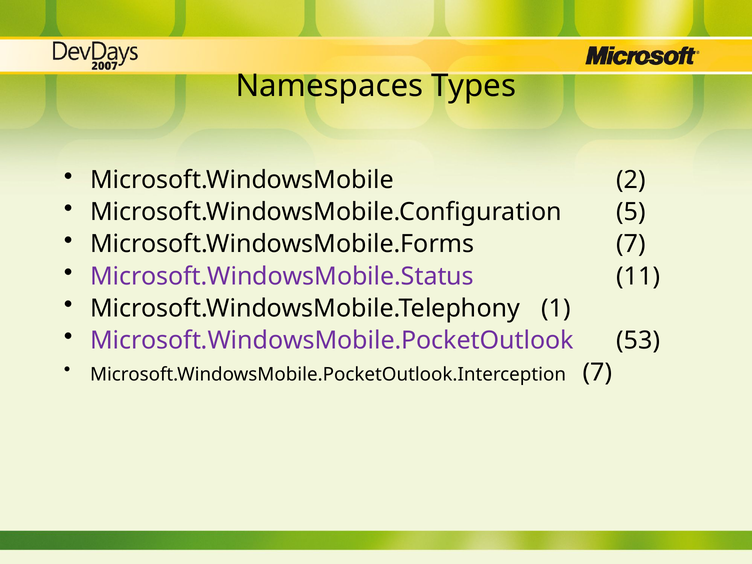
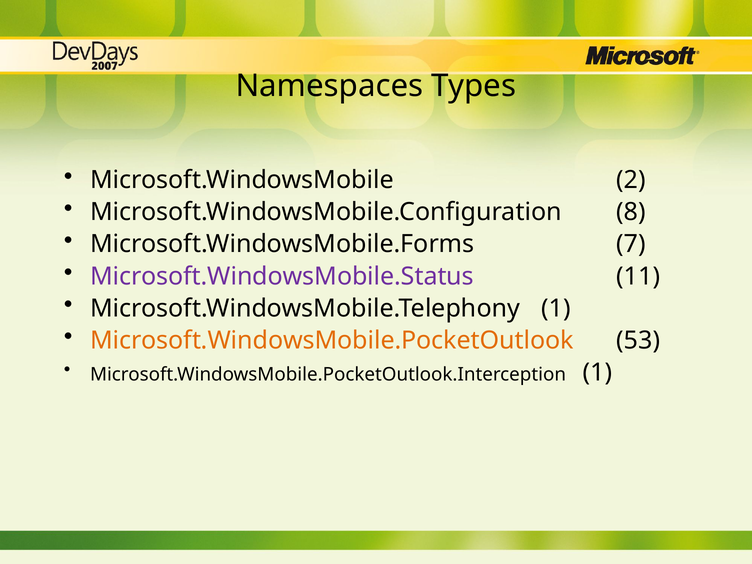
5: 5 -> 8
Microsoft.WindowsMobile.PocketOutlook colour: purple -> orange
Microsoft.WindowsMobile.PocketOutlook.Interception 7: 7 -> 1
